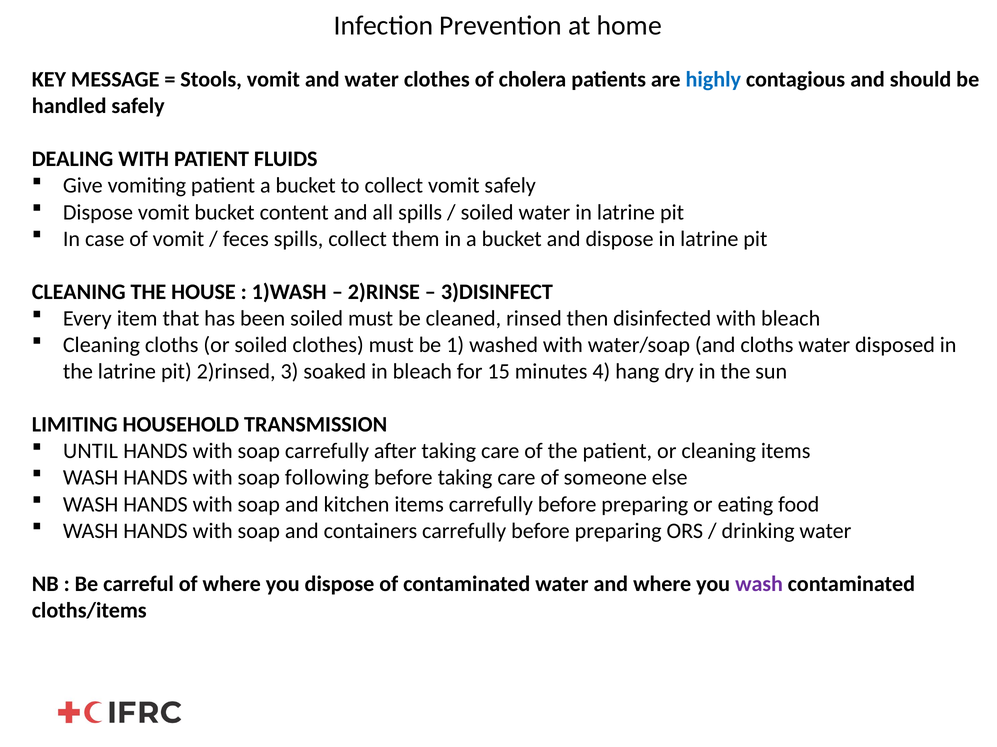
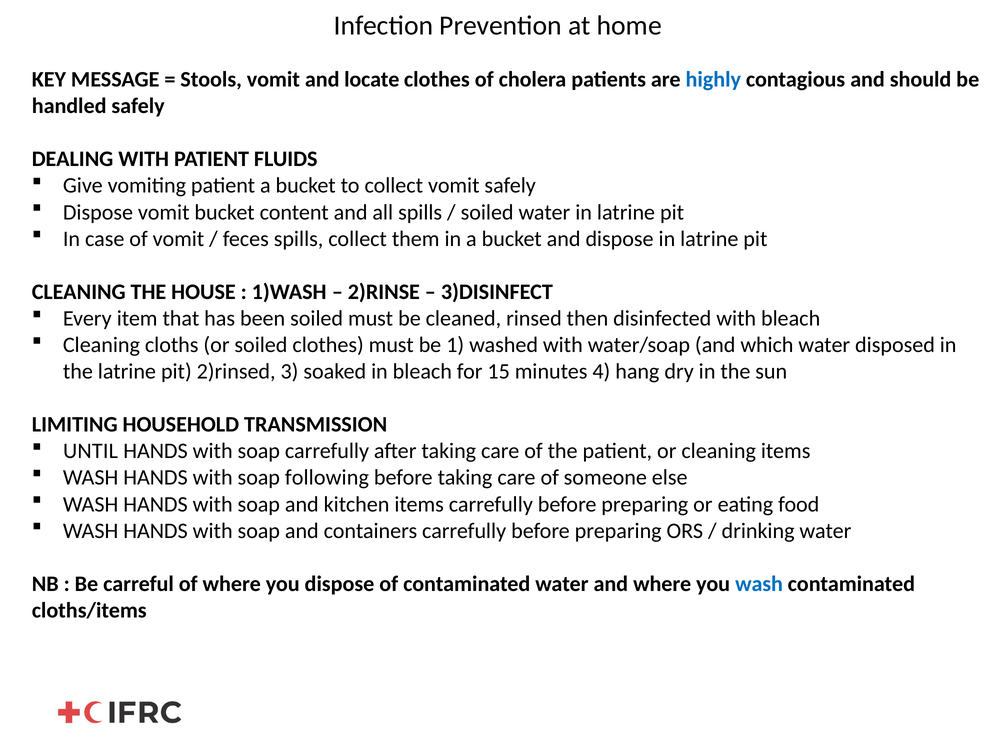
and water: water -> locate
and cloths: cloths -> which
wash at (759, 584) colour: purple -> blue
